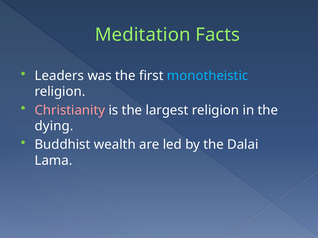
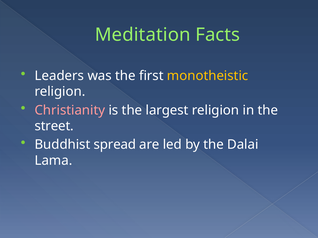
monotheistic colour: light blue -> yellow
dying: dying -> street
wealth: wealth -> spread
